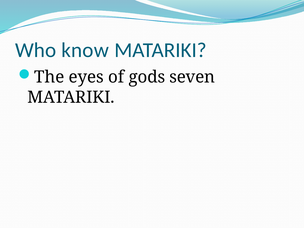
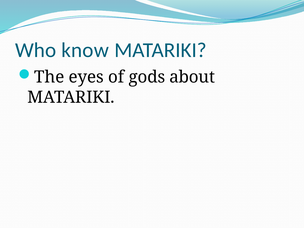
seven: seven -> about
